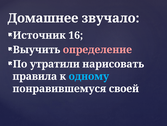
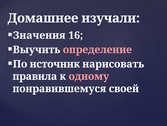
звучало: звучало -> изучали
Источник: Источник -> Значения
утратили: утратили -> источник
одному colour: light blue -> pink
